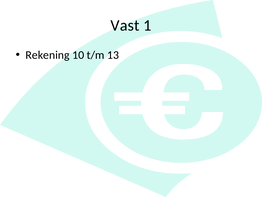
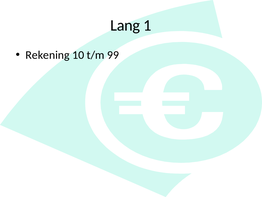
Vast: Vast -> Lang
13: 13 -> 99
